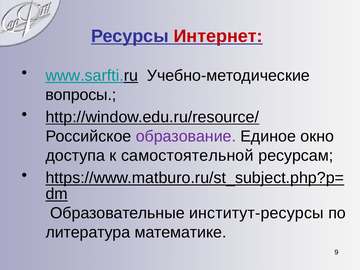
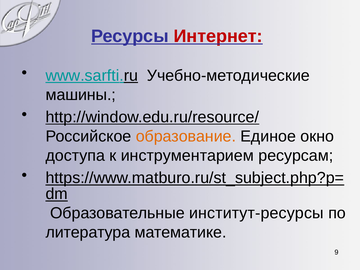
вопросы: вопросы -> машины
образование colour: purple -> orange
самостоятельной: самостоятельной -> инструментарием
